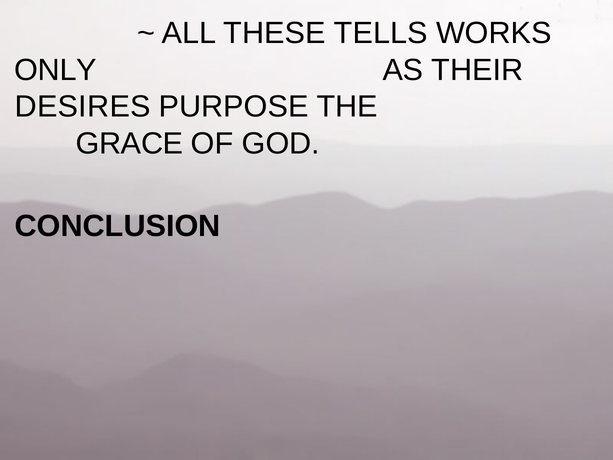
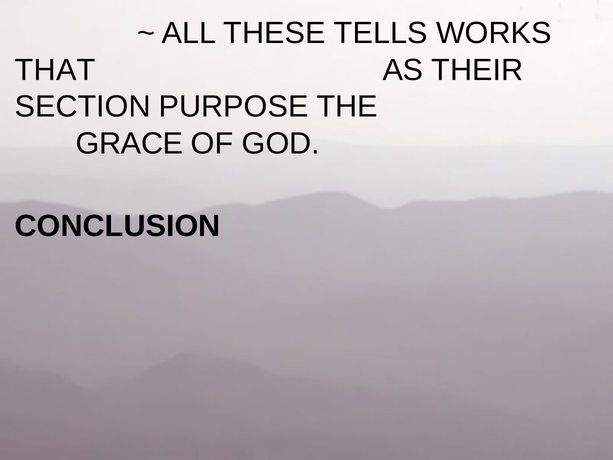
ONLY: ONLY -> THAT
DESIRES: DESIRES -> SECTION
